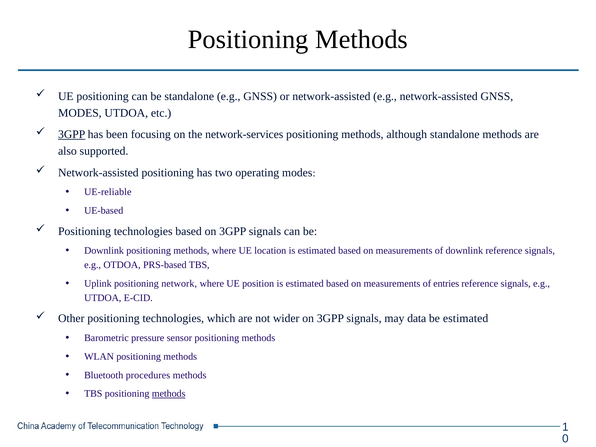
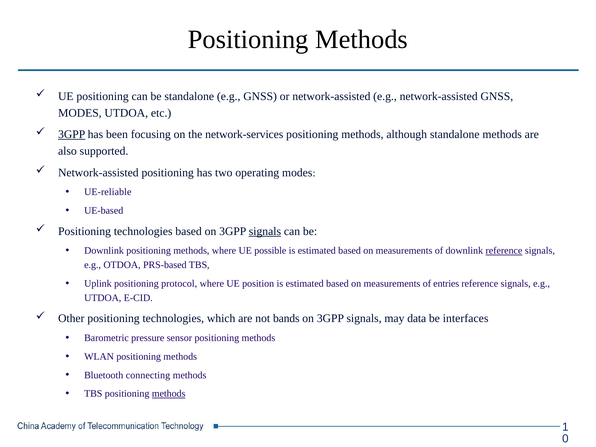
signals at (265, 231) underline: none -> present
location: location -> possible
reference at (504, 251) underline: none -> present
network: network -> protocol
wider: wider -> bands
be estimated: estimated -> interfaces
procedures: procedures -> connecting
